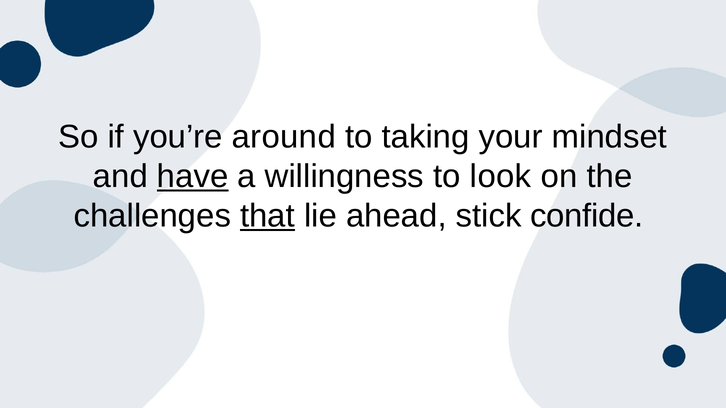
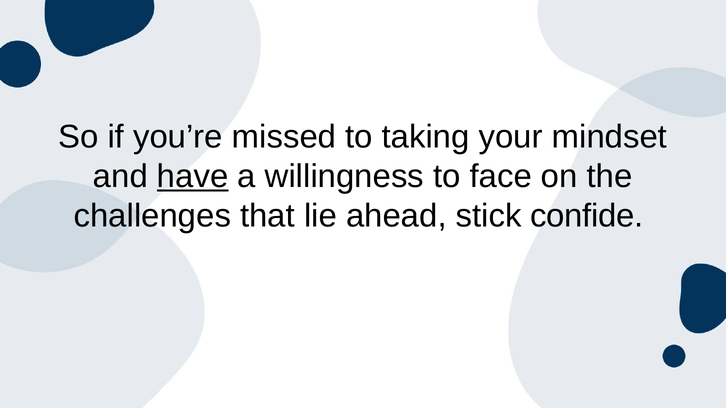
around: around -> missed
look: look -> face
that underline: present -> none
